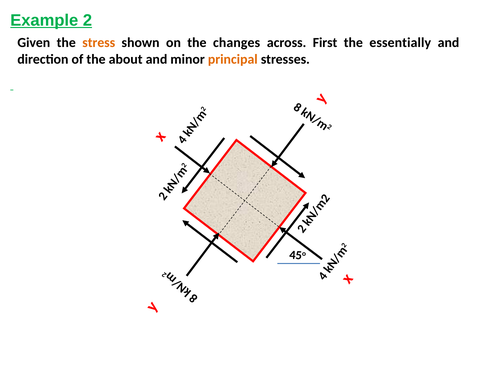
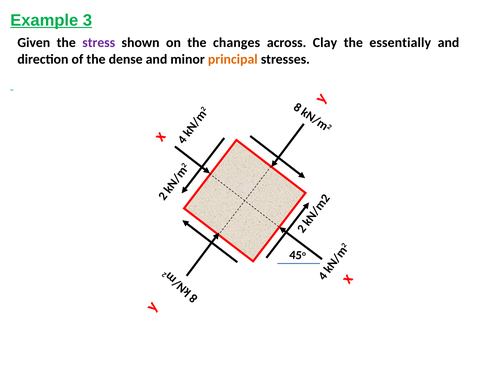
Example 2: 2 -> 3
stress colour: orange -> purple
First: First -> Clay
about: about -> dense
